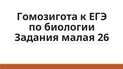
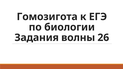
малая: малая -> волны
